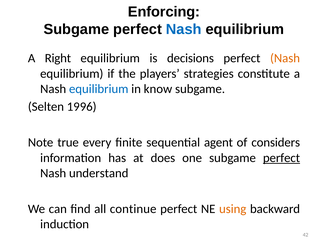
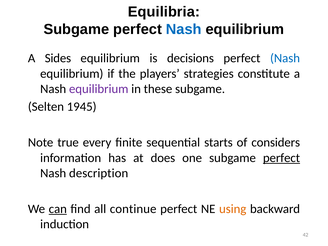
Enforcing: Enforcing -> Equilibria
Right: Right -> Sides
Nash at (285, 58) colour: orange -> blue
equilibrium at (99, 89) colour: blue -> purple
know: know -> these
1996: 1996 -> 1945
agent: agent -> starts
understand: understand -> description
can underline: none -> present
